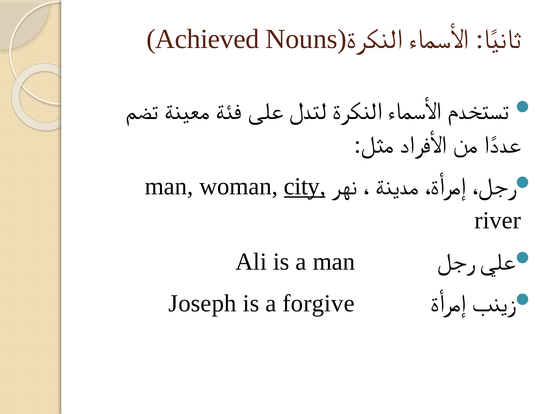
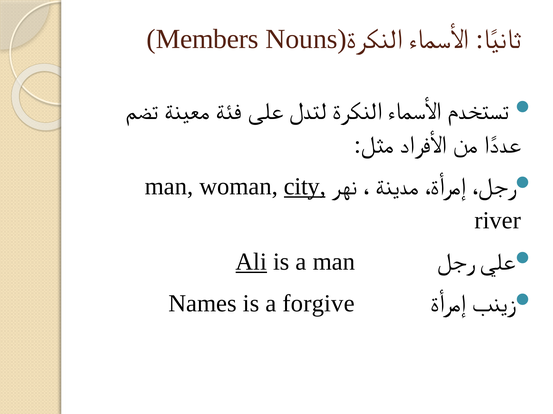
Achieved: Achieved -> Members
Ali underline: none -> present
Joseph: Joseph -> Names
